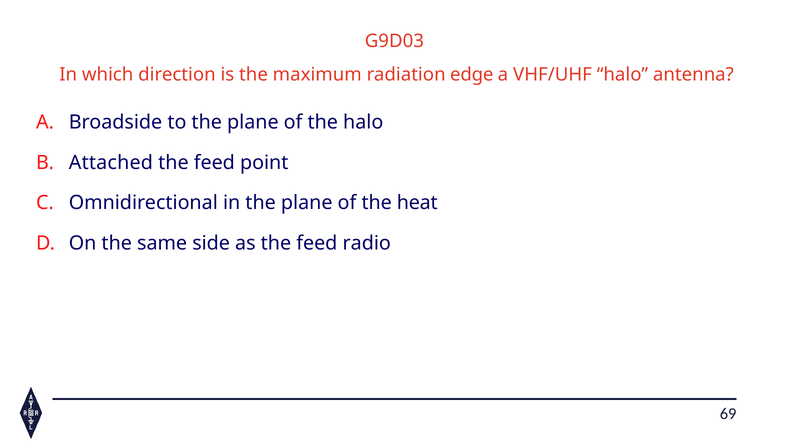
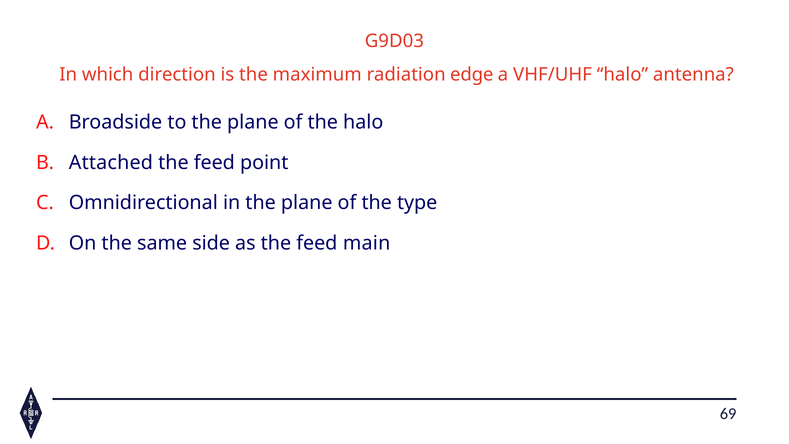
heat: heat -> type
radio: radio -> main
